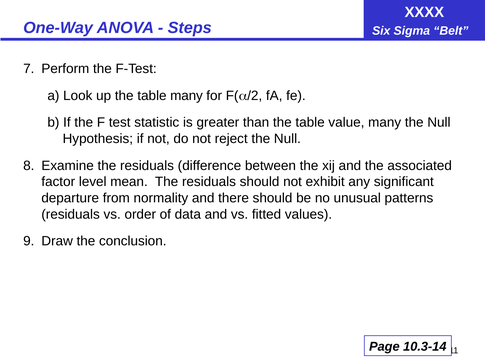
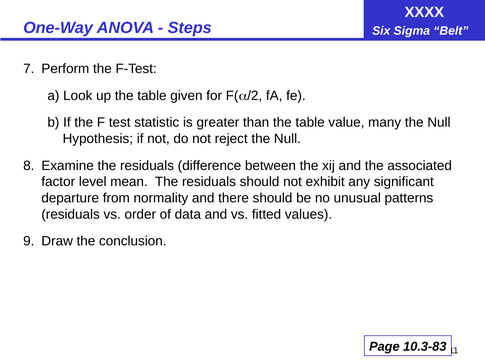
table many: many -> given
10.3-14: 10.3-14 -> 10.3-83
